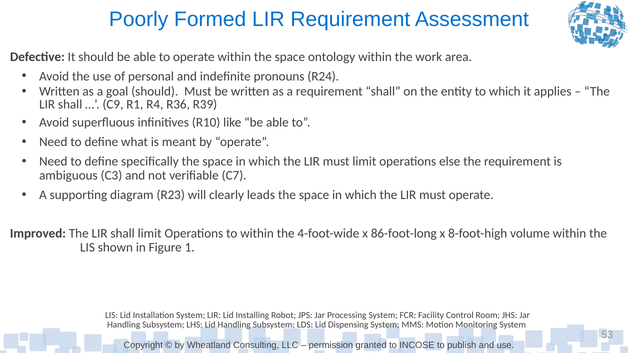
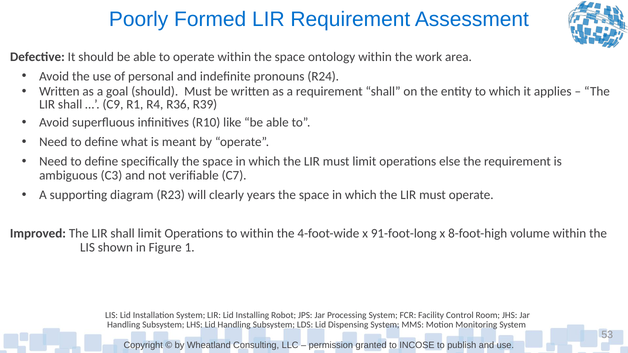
leads: leads -> years
86-foot-long: 86-foot-long -> 91-foot-long
